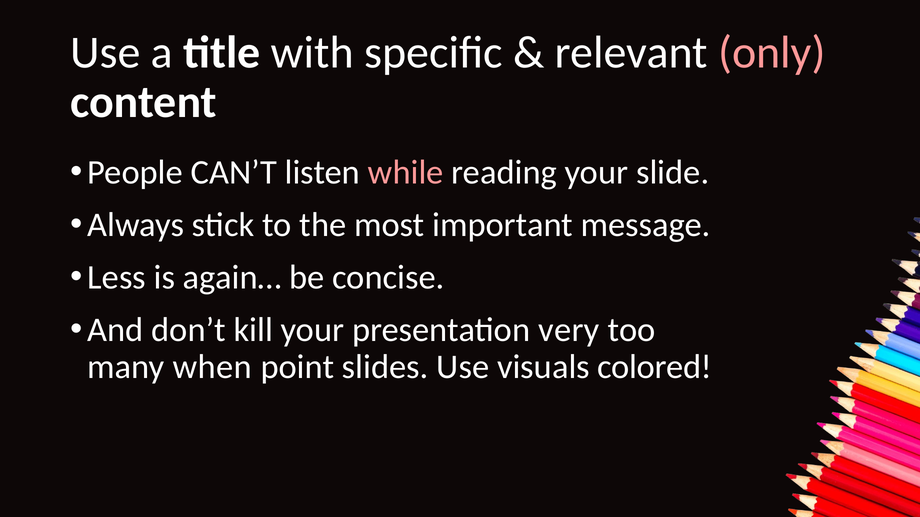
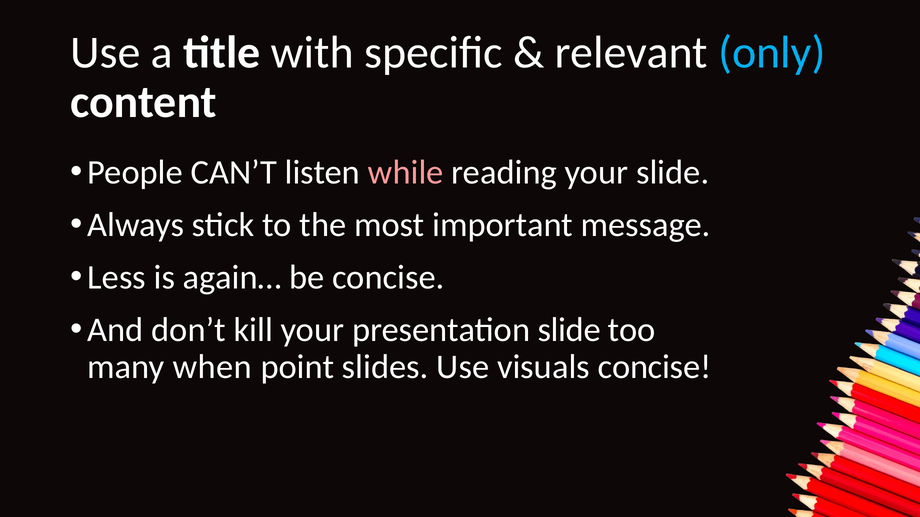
only colour: pink -> light blue
presentation very: very -> slide
visuals colored: colored -> concise
